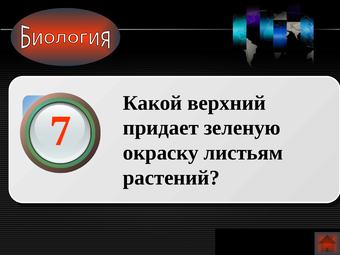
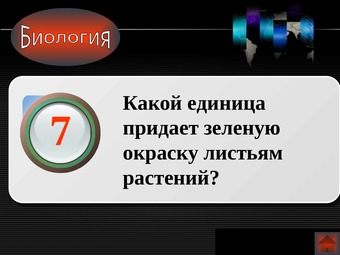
верхний: верхний -> единица
